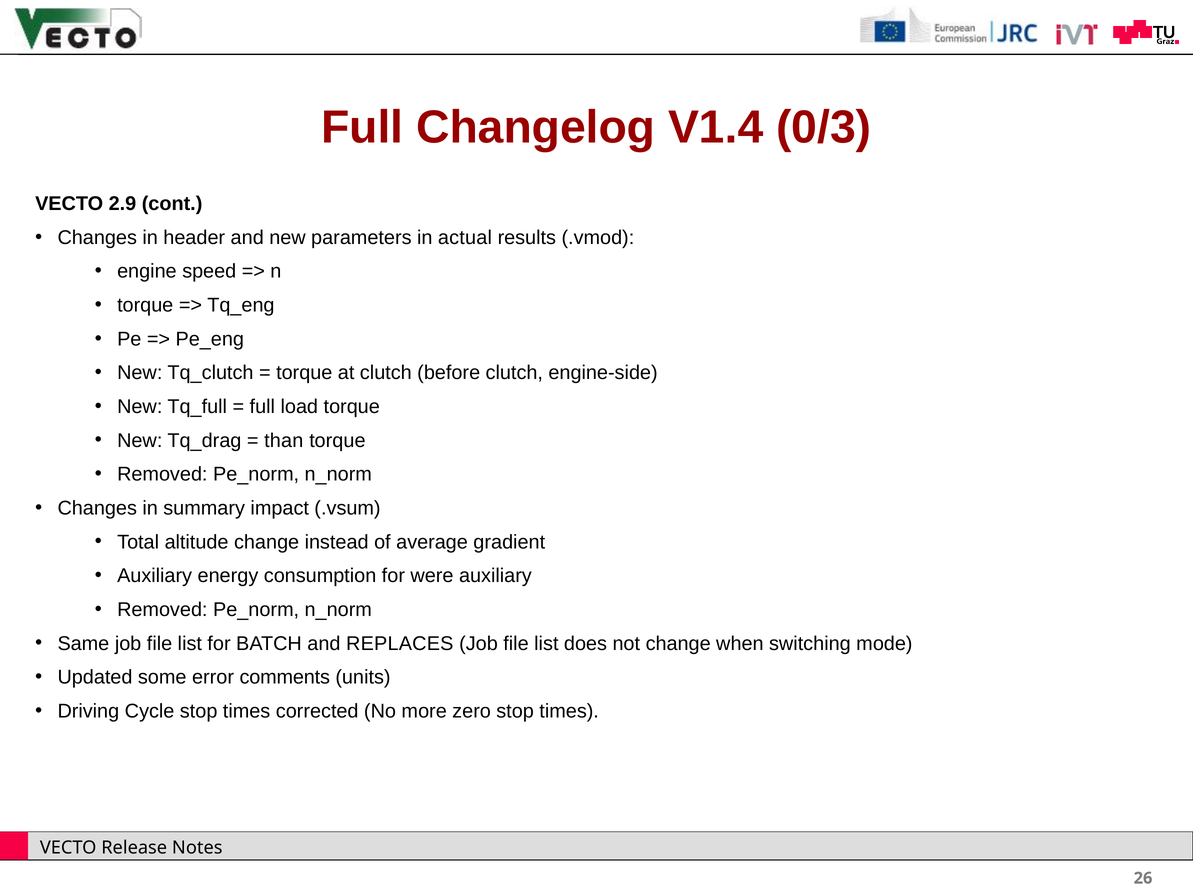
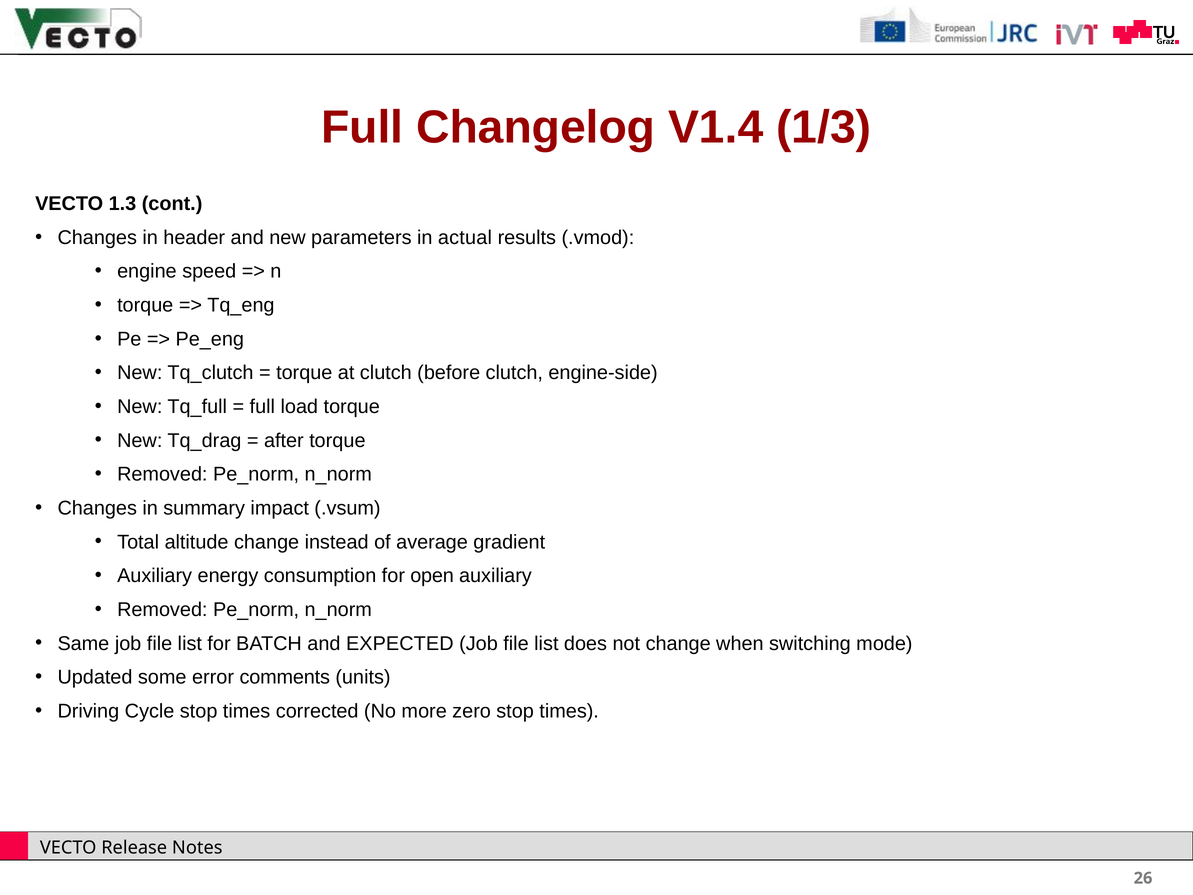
0/3: 0/3 -> 1/3
2.9: 2.9 -> 1.3
than: than -> after
were: were -> open
REPLACES: REPLACES -> EXPECTED
